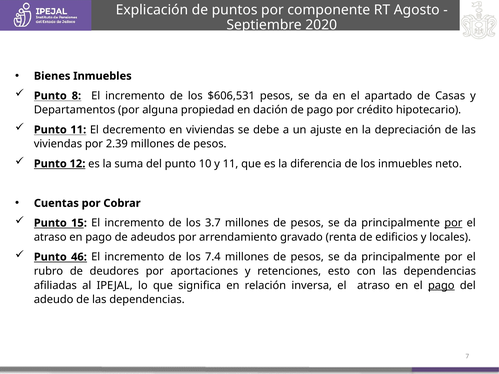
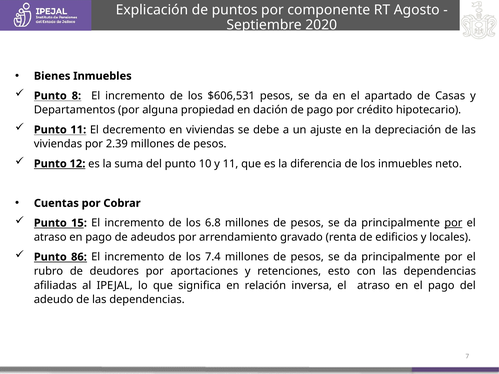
3.7: 3.7 -> 6.8
46: 46 -> 86
pago at (441, 286) underline: present -> none
